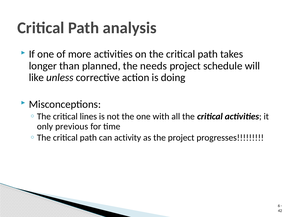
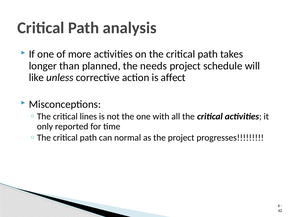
doing: doing -> affect
previous: previous -> reported
activity: activity -> normal
